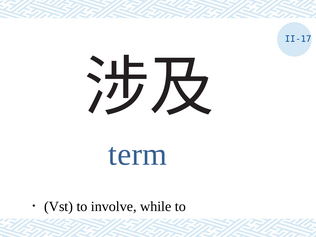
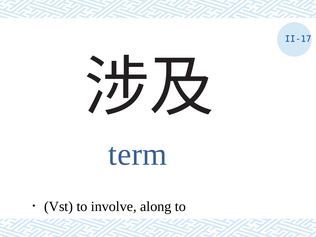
while: while -> along
